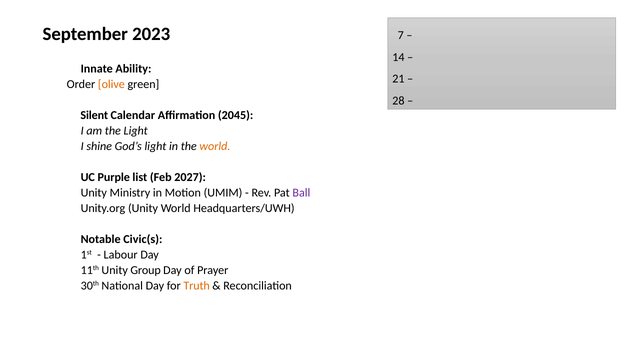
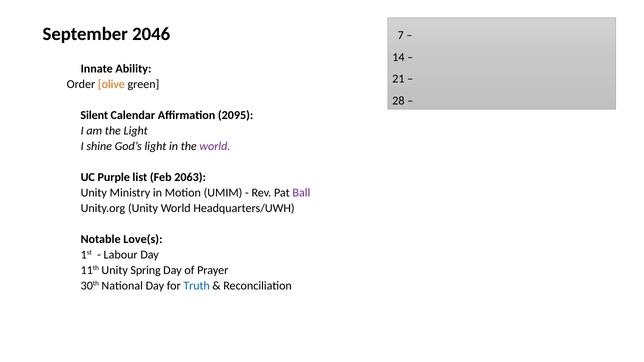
2023: 2023 -> 2046
2045: 2045 -> 2095
world at (215, 146) colour: orange -> purple
2027: 2027 -> 2063
Civic(s: Civic(s -> Love(s
Group: Group -> Spring
Truth colour: orange -> blue
